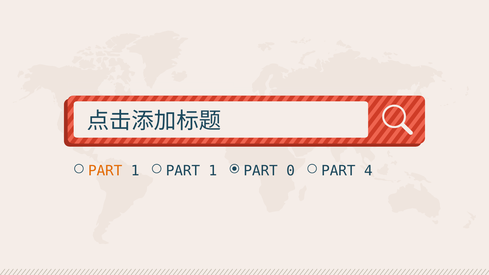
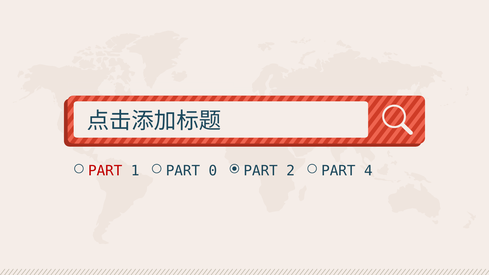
PART at (105, 171) colour: orange -> red
1 PART 1: 1 -> 0
0: 0 -> 2
